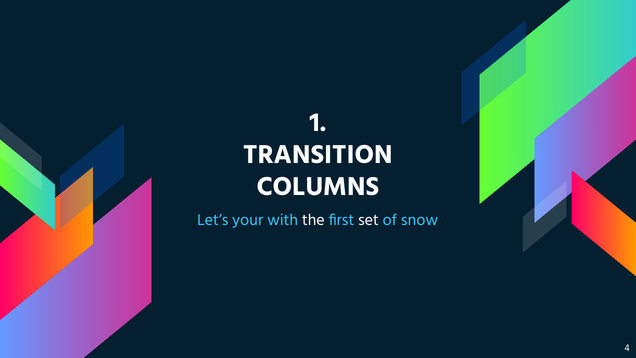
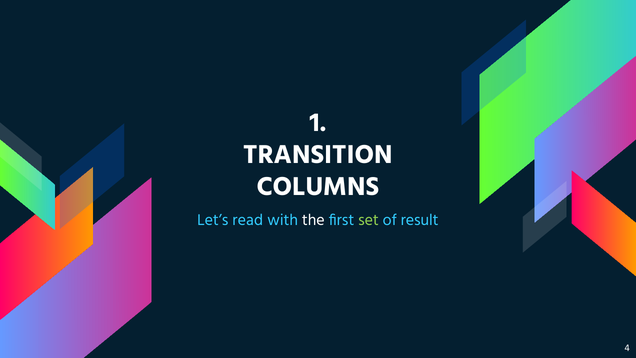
your: your -> read
set colour: white -> light green
snow: snow -> result
